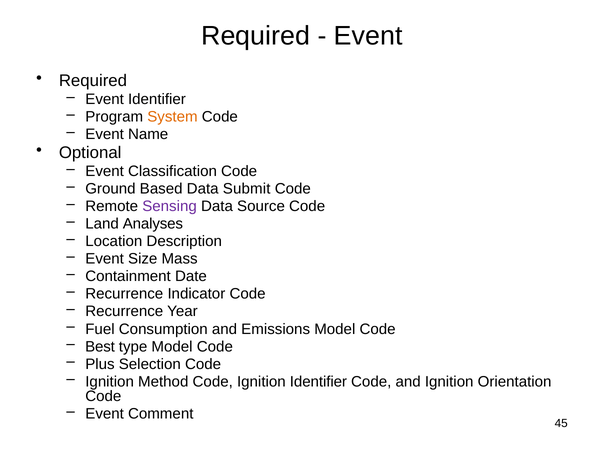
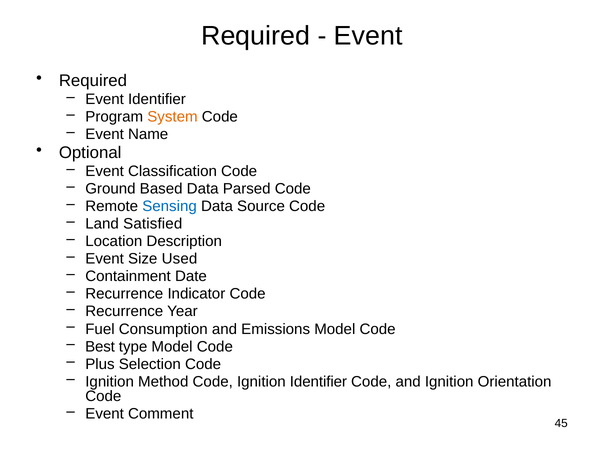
Submit: Submit -> Parsed
Sensing colour: purple -> blue
Analyses: Analyses -> Satisfied
Mass: Mass -> Used
